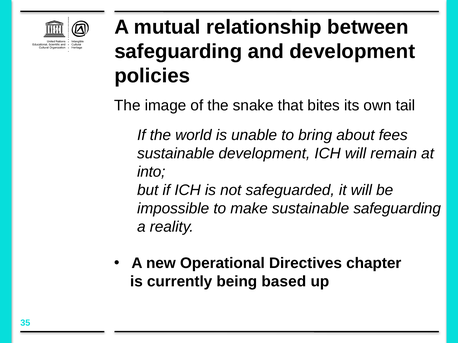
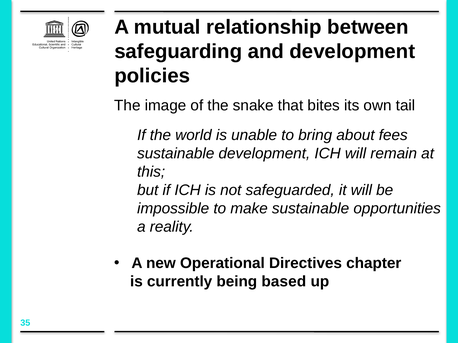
into: into -> this
sustainable safeguarding: safeguarding -> opportunities
